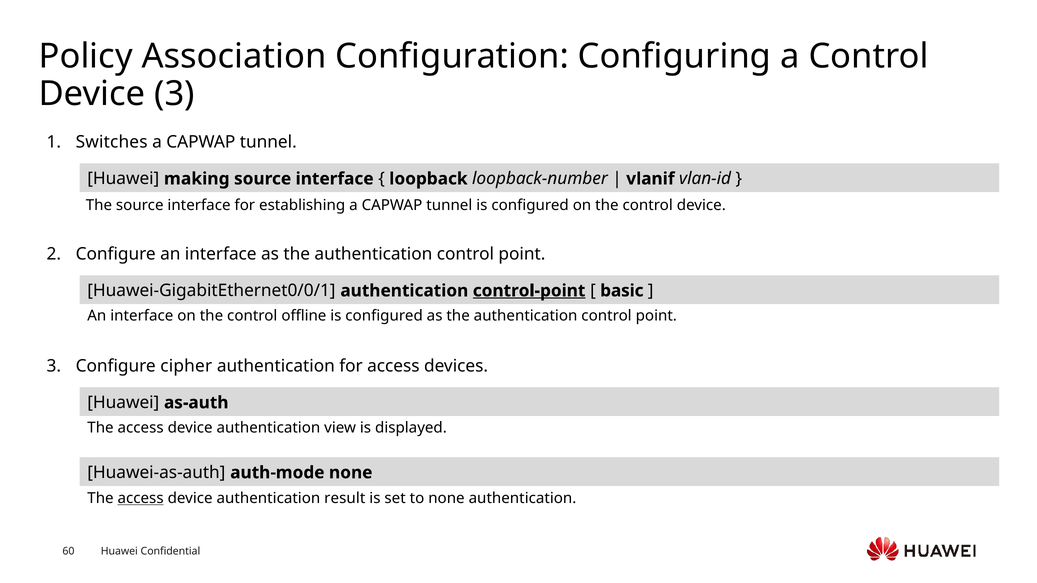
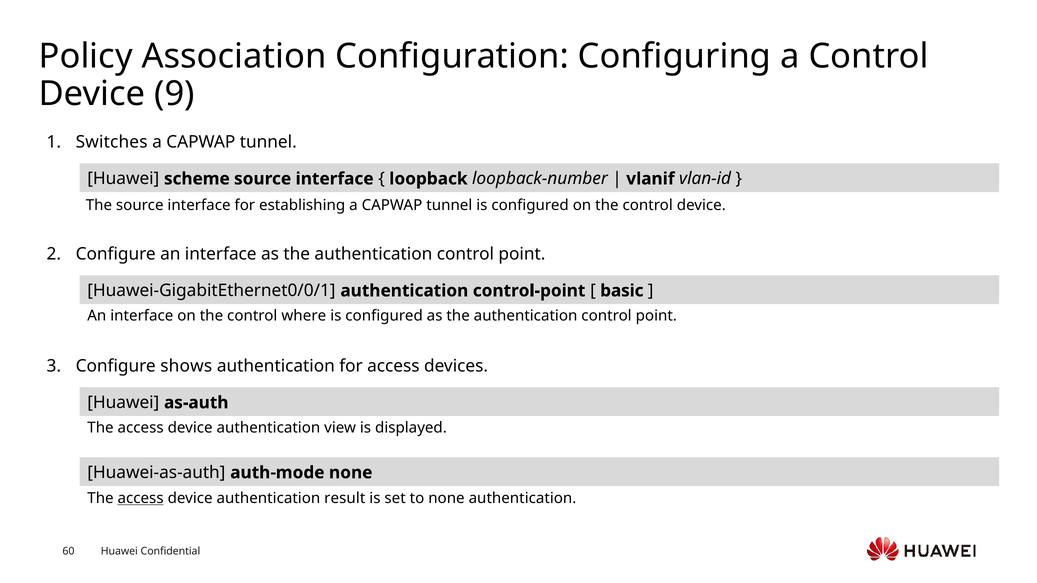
Device 3: 3 -> 9
making: making -> scheme
control-point underline: present -> none
offline: offline -> where
cipher: cipher -> shows
